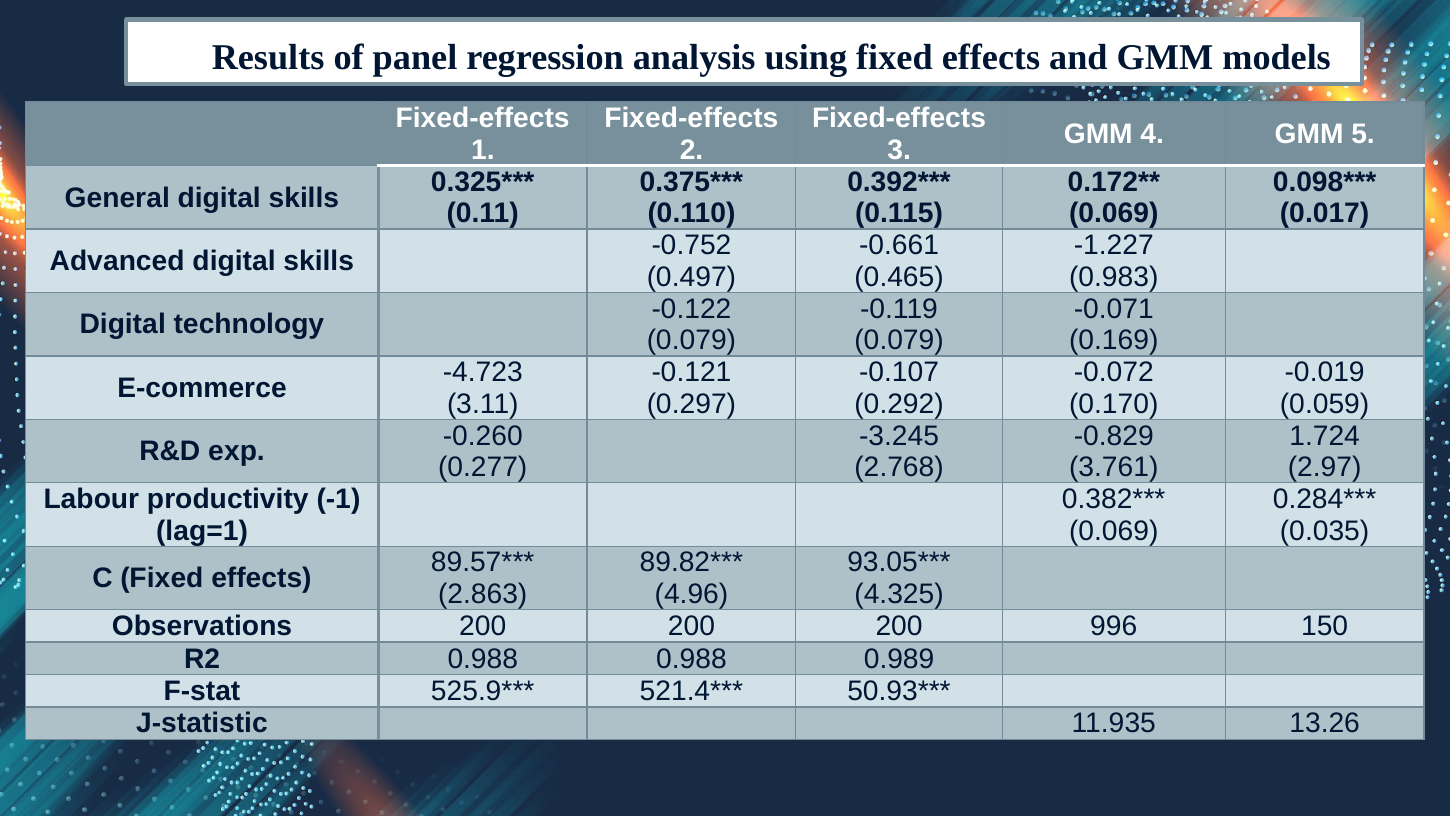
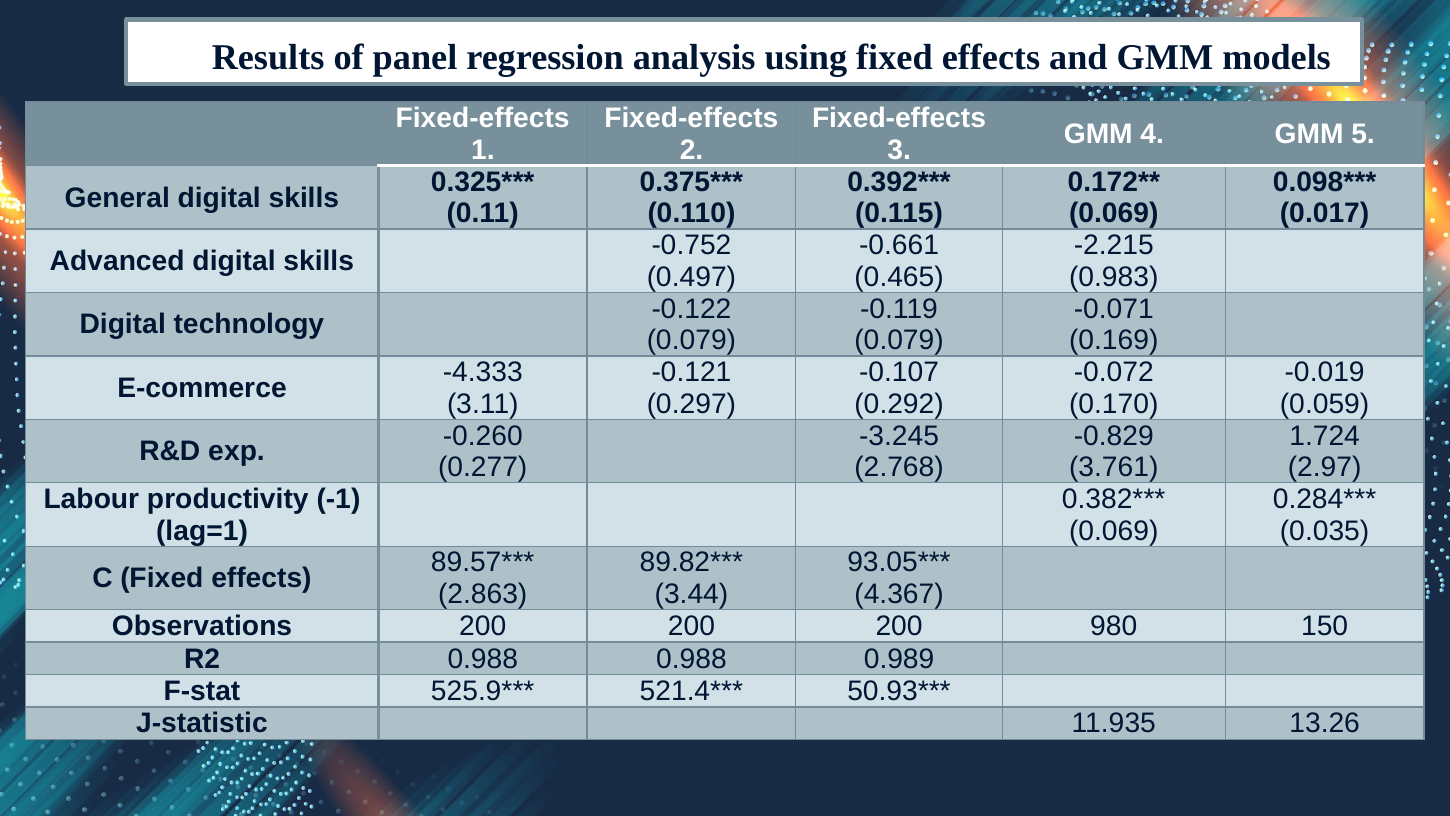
-1.227: -1.227 -> -2.215
-4.723: -4.723 -> -4.333
4.96: 4.96 -> 3.44
4.325: 4.325 -> 4.367
996: 996 -> 980
